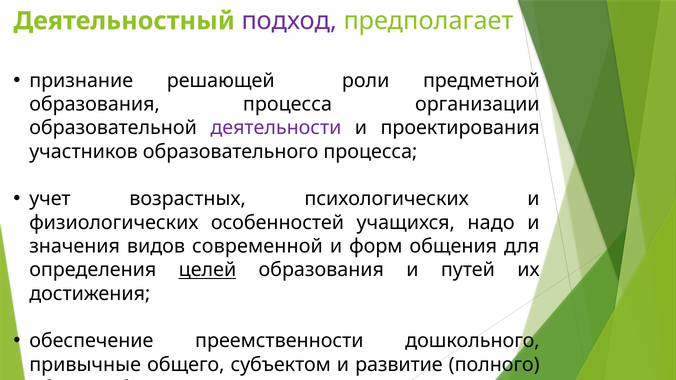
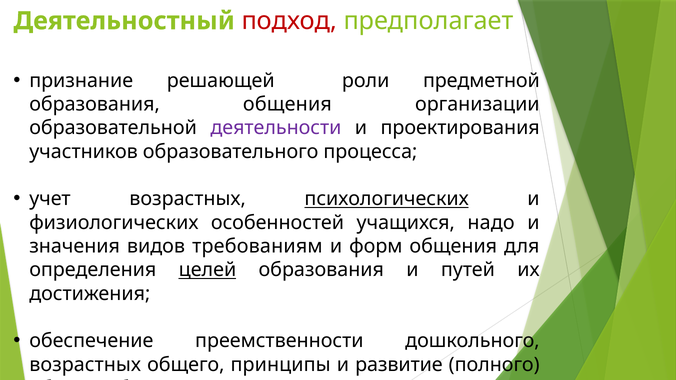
подход colour: purple -> red
образования процесса: процесса -> общения
психологических underline: none -> present
современной: современной -> требованиям
привычные at (85, 365): привычные -> возрастных
субъектом: субъектом -> принципы
